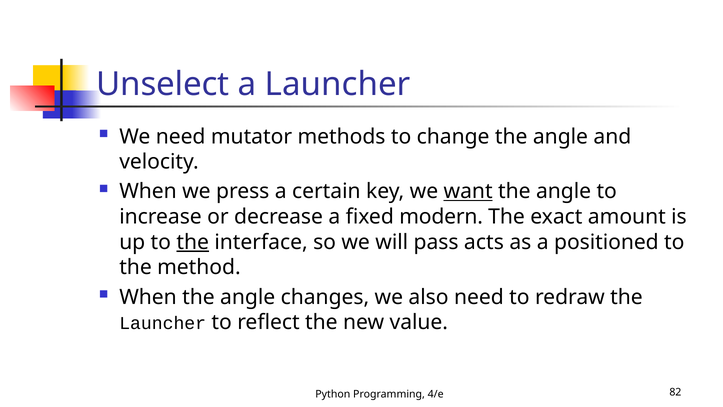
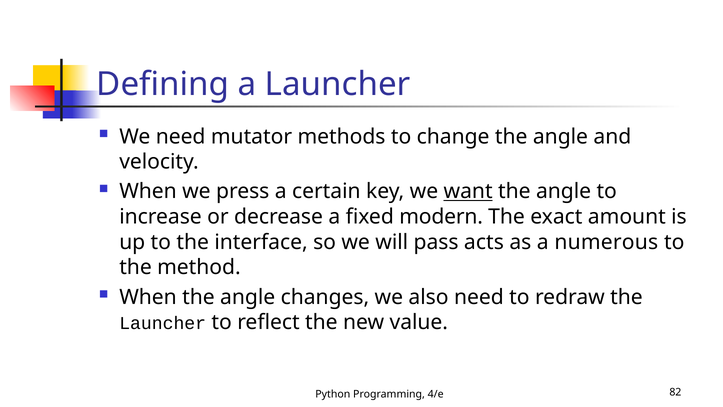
Unselect: Unselect -> Defining
the at (193, 242) underline: present -> none
positioned: positioned -> numerous
